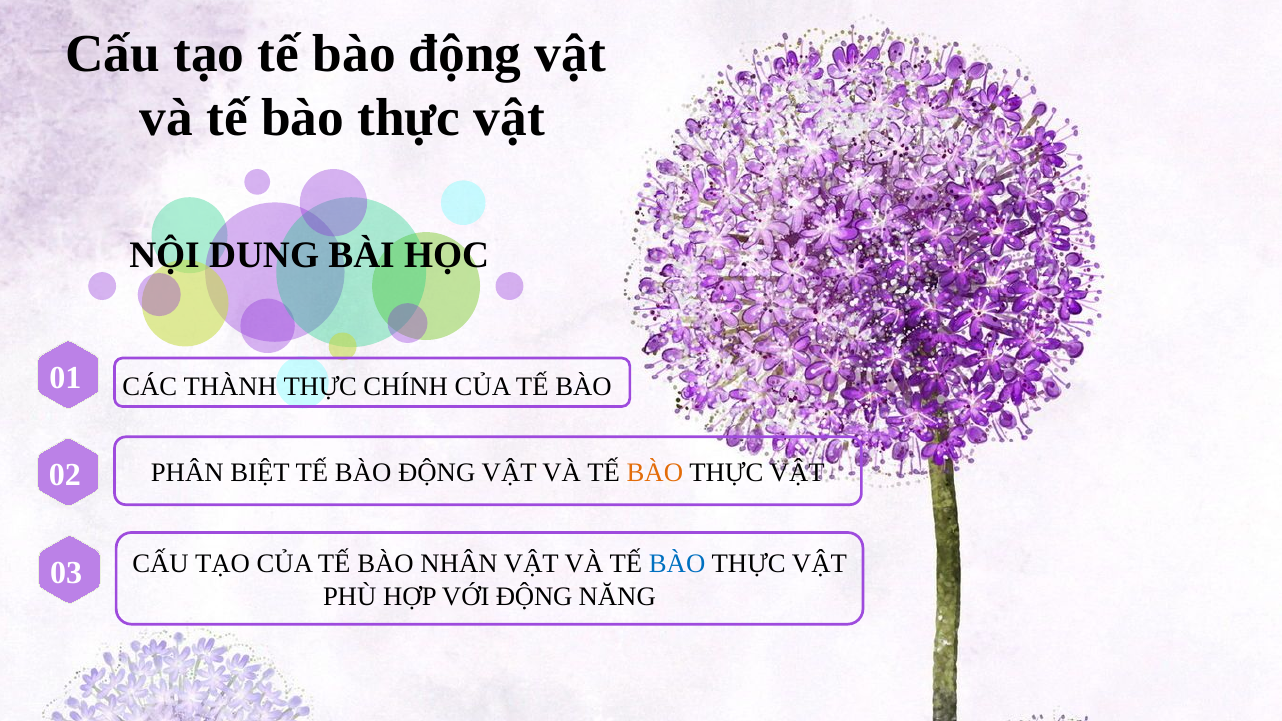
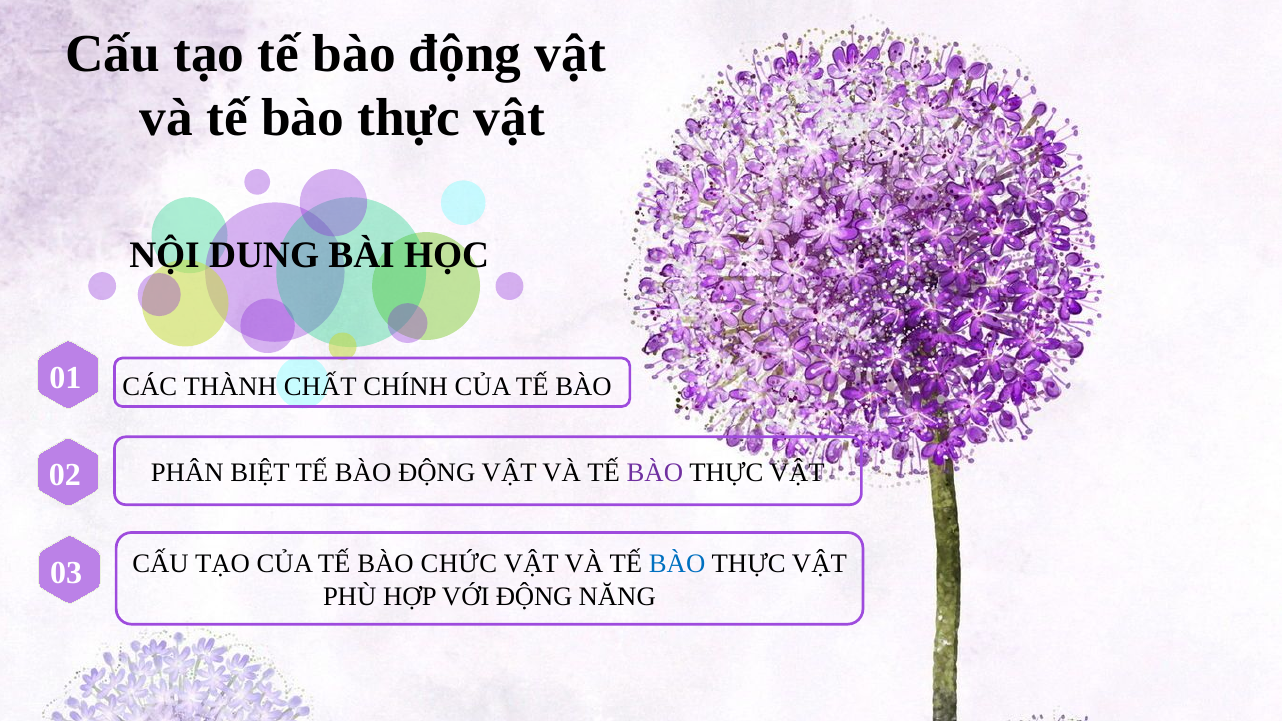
THÀNH THỰC: THỰC -> CHẤT
BÀO at (655, 473) colour: orange -> purple
NHÂN: NHÂN -> CHỨC
